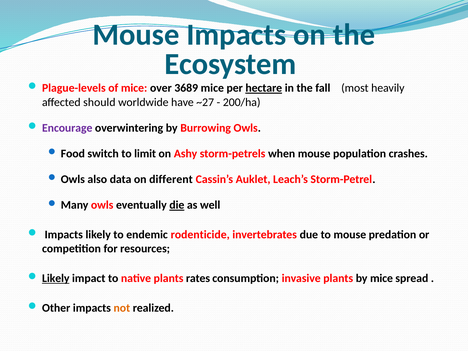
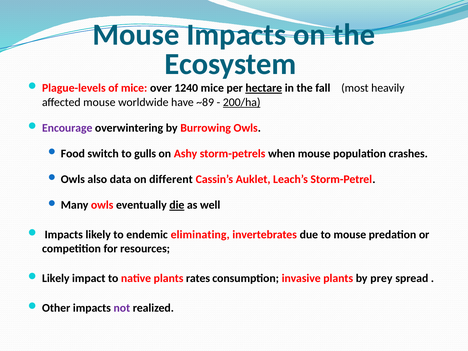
3689: 3689 -> 1240
affected should: should -> mouse
~27: ~27 -> ~89
200/ha underline: none -> present
limit: limit -> gulls
rodenticide: rodenticide -> eliminating
Likely at (56, 278) underline: present -> none
by mice: mice -> prey
not colour: orange -> purple
